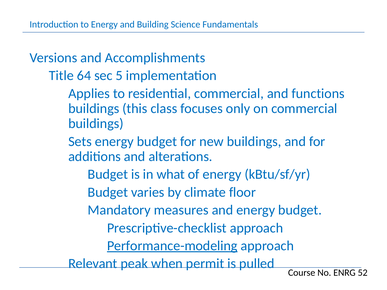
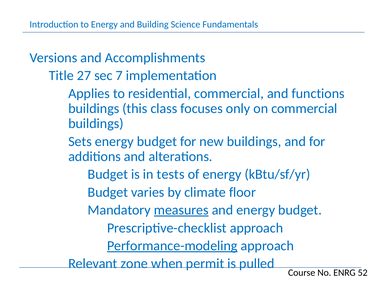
64: 64 -> 27
5: 5 -> 7
what: what -> tests
measures underline: none -> present
peak: peak -> zone
